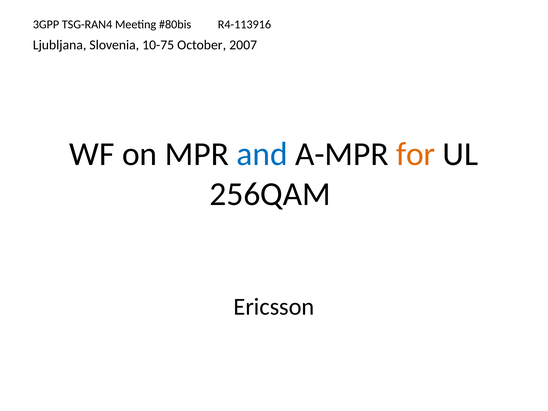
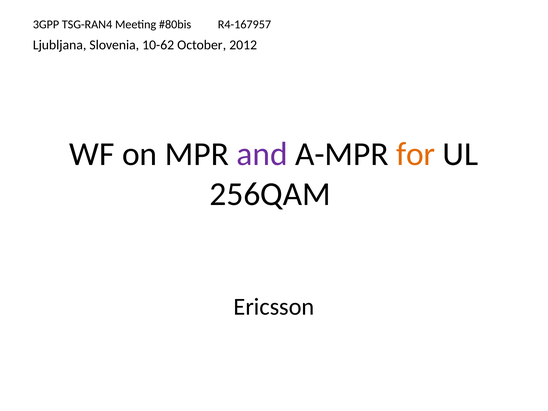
R4-113916: R4-113916 -> R4-167957
10-75: 10-75 -> 10-62
2007: 2007 -> 2012
and colour: blue -> purple
